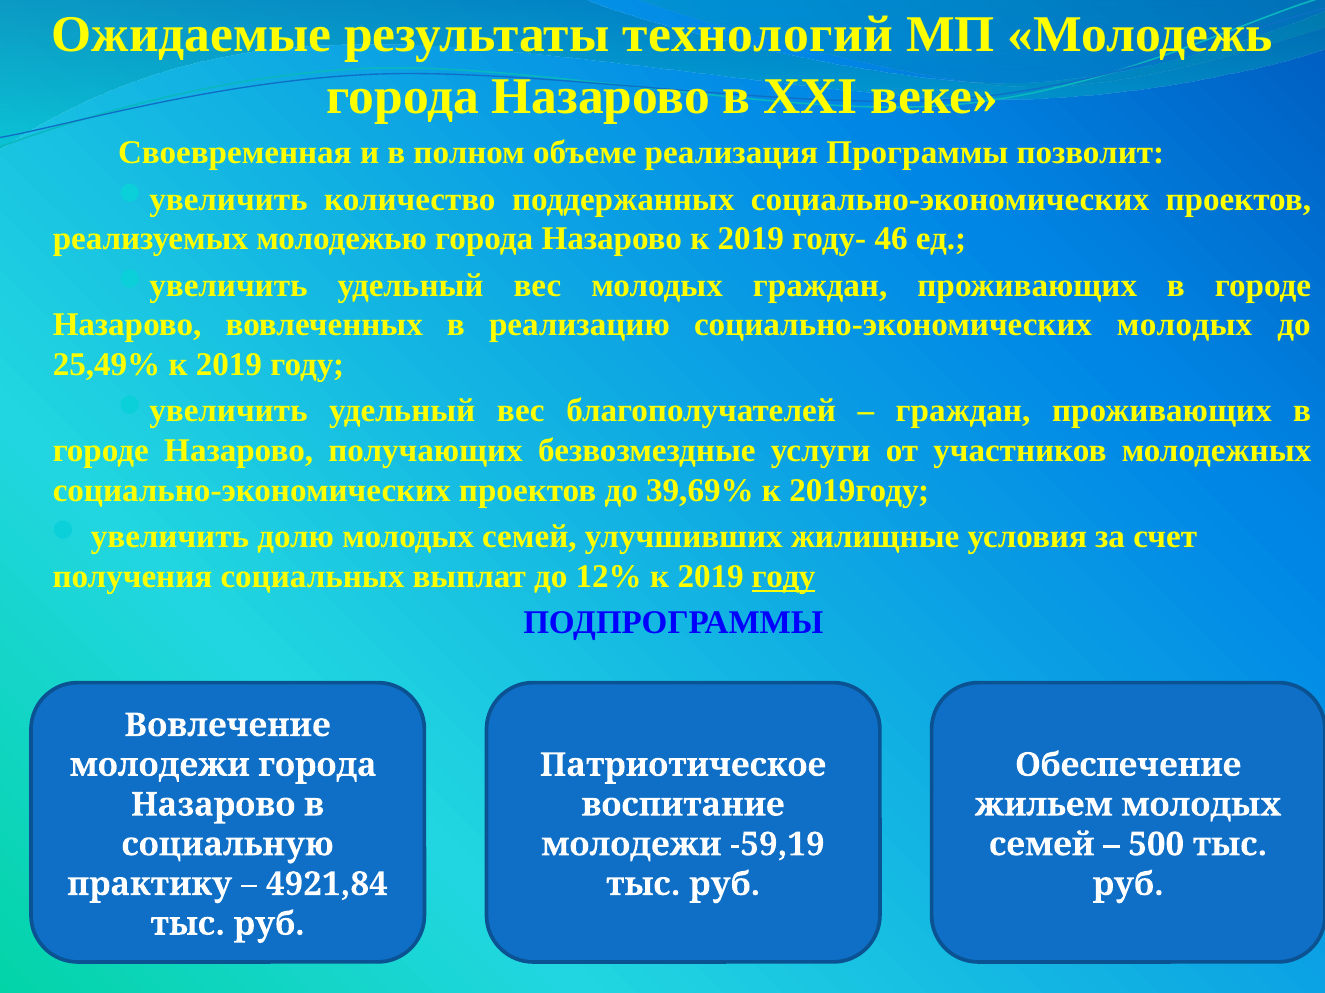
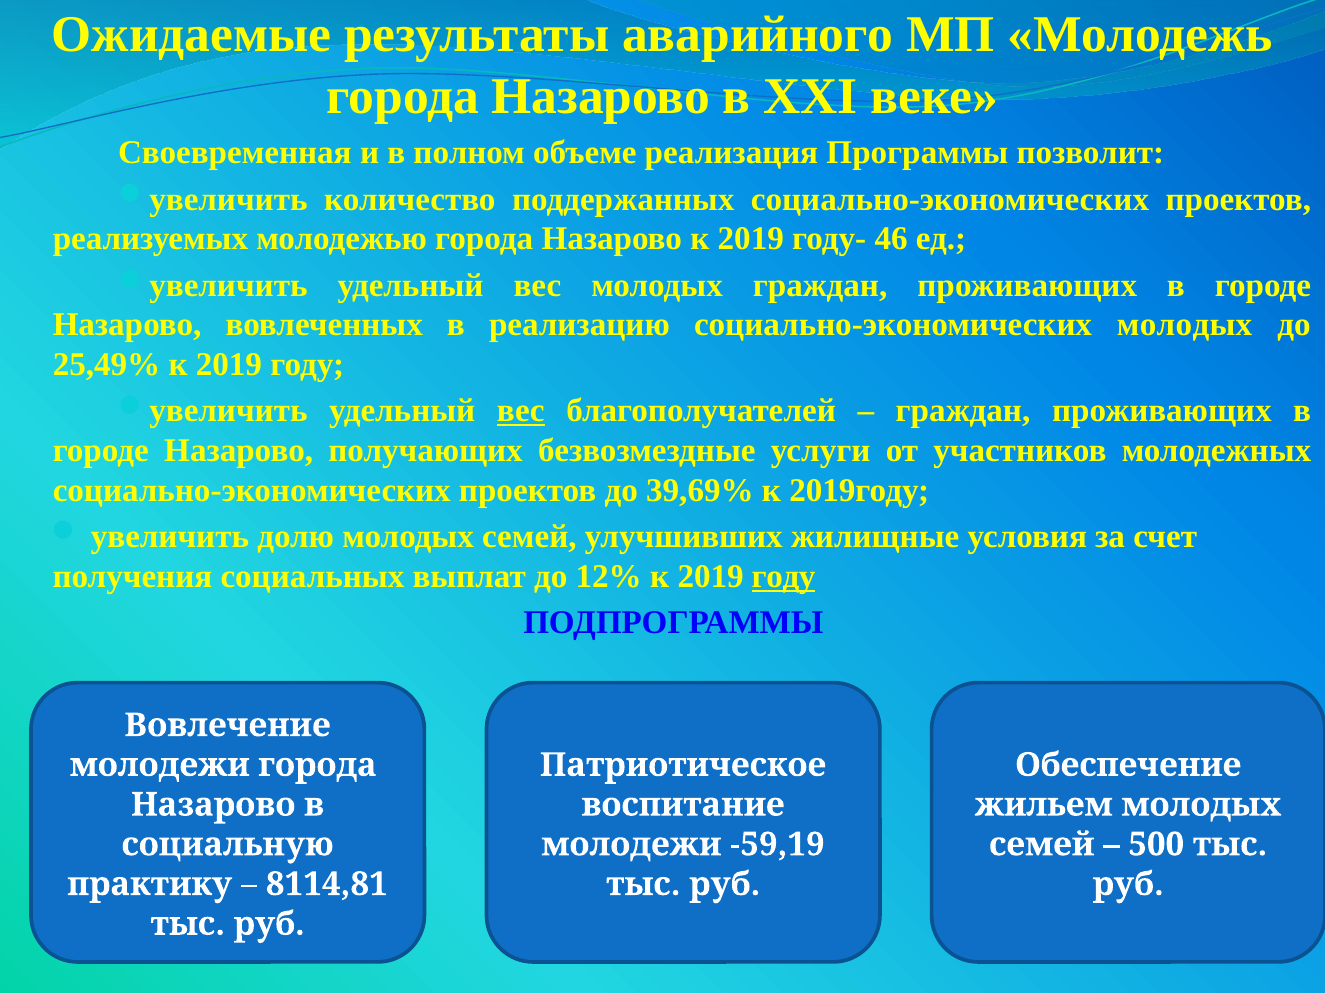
технологий: технологий -> аварийного
вес at (521, 411) underline: none -> present
4921,84: 4921,84 -> 8114,81
